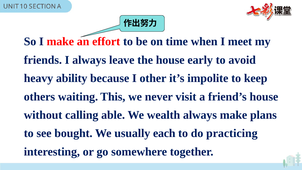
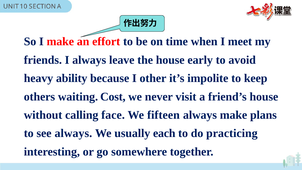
This: This -> Cost
able: able -> face
wealth: wealth -> fifteen
see bought: bought -> always
